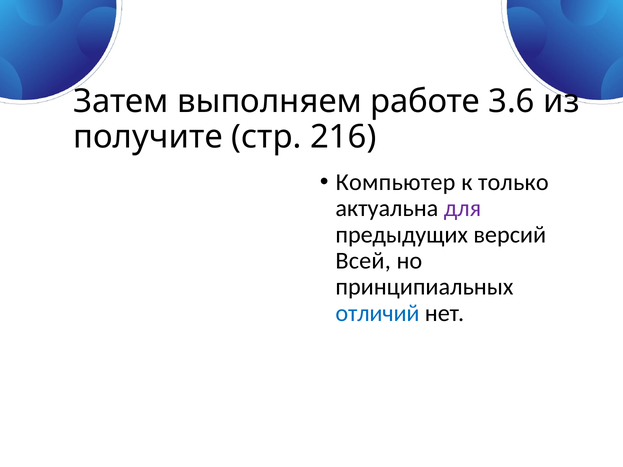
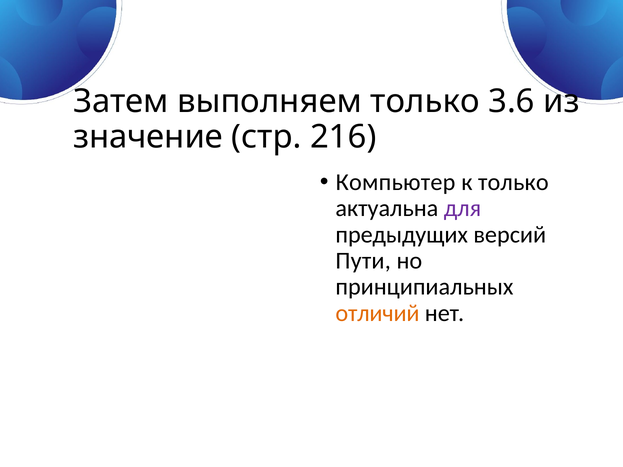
выполняем работе: работе -> только
получите: получите -> значение
Всей: Всей -> Пути
отличий colour: blue -> orange
